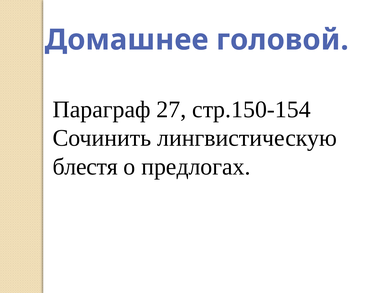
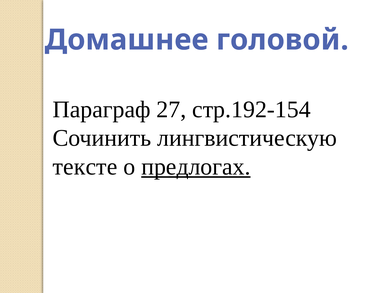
стр.150-154: стр.150-154 -> стр.192-154
блестя: блестя -> тексте
предлогах underline: none -> present
